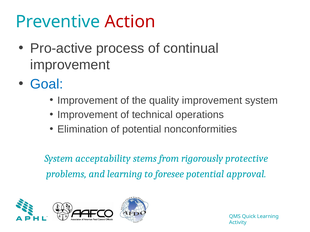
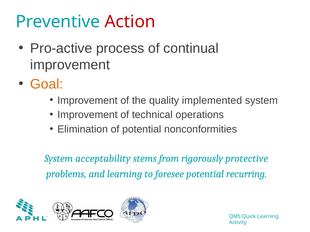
Goal colour: blue -> orange
quality improvement: improvement -> implemented
approval: approval -> recurring
